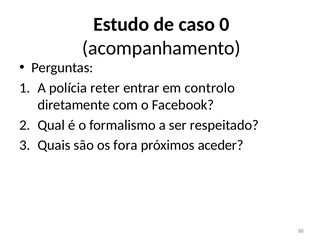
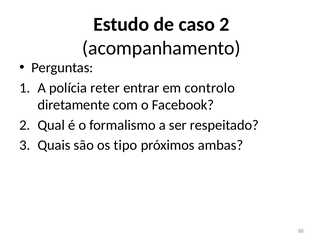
caso 0: 0 -> 2
fora: fora -> tipo
aceder: aceder -> ambas
